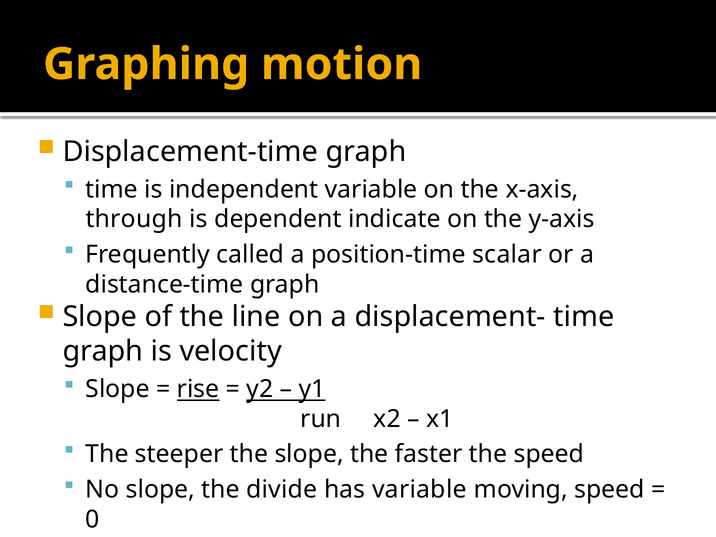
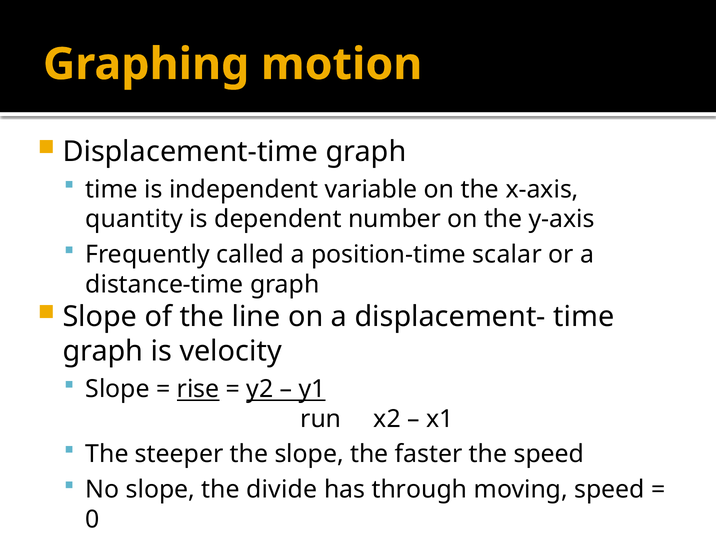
through: through -> quantity
indicate: indicate -> number
has variable: variable -> through
